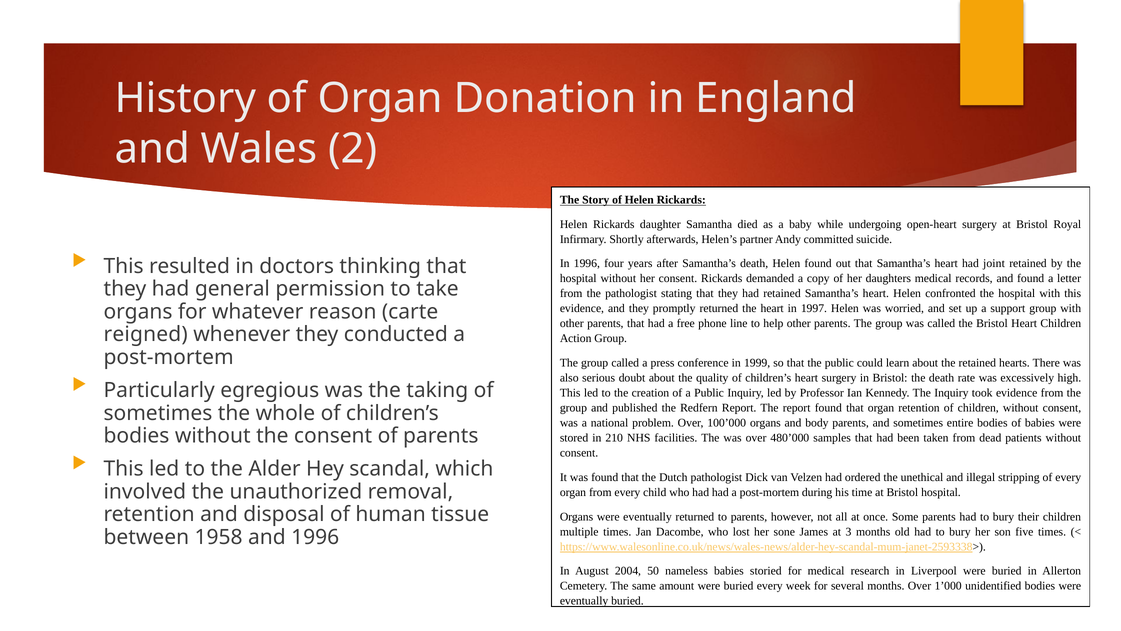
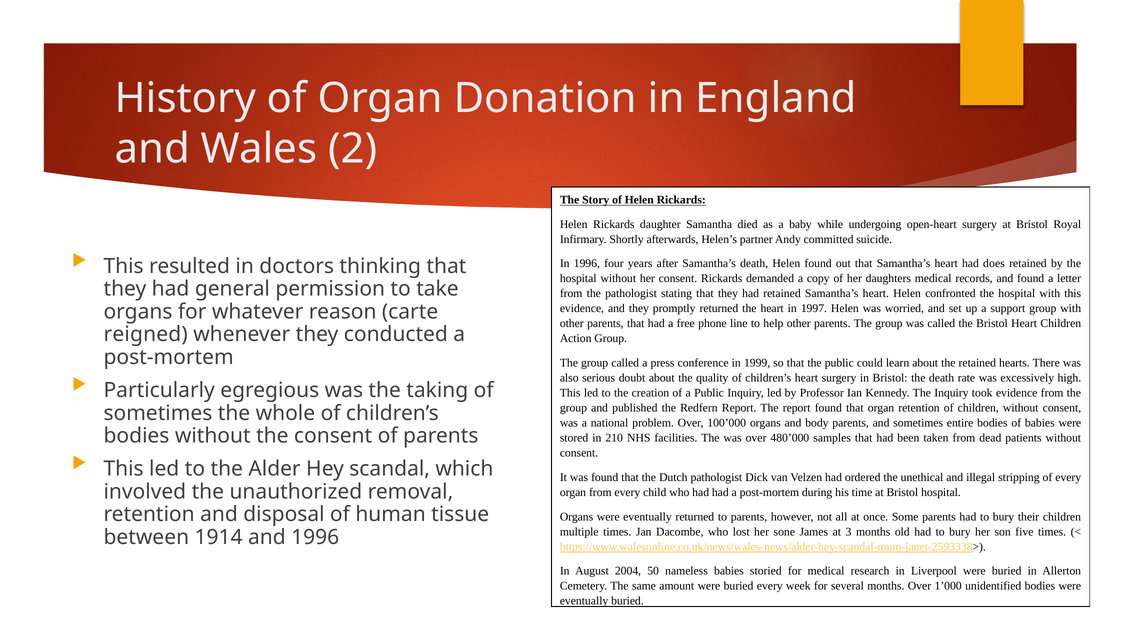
joint: joint -> does
1958: 1958 -> 1914
